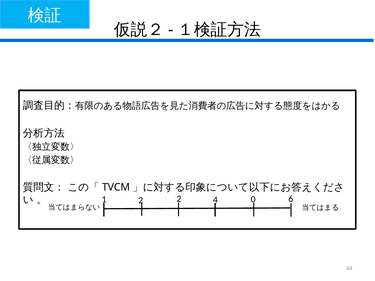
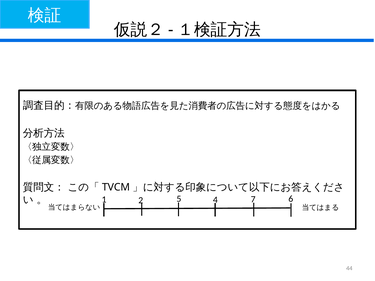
2 2: 2 -> 5
0: 0 -> 7
